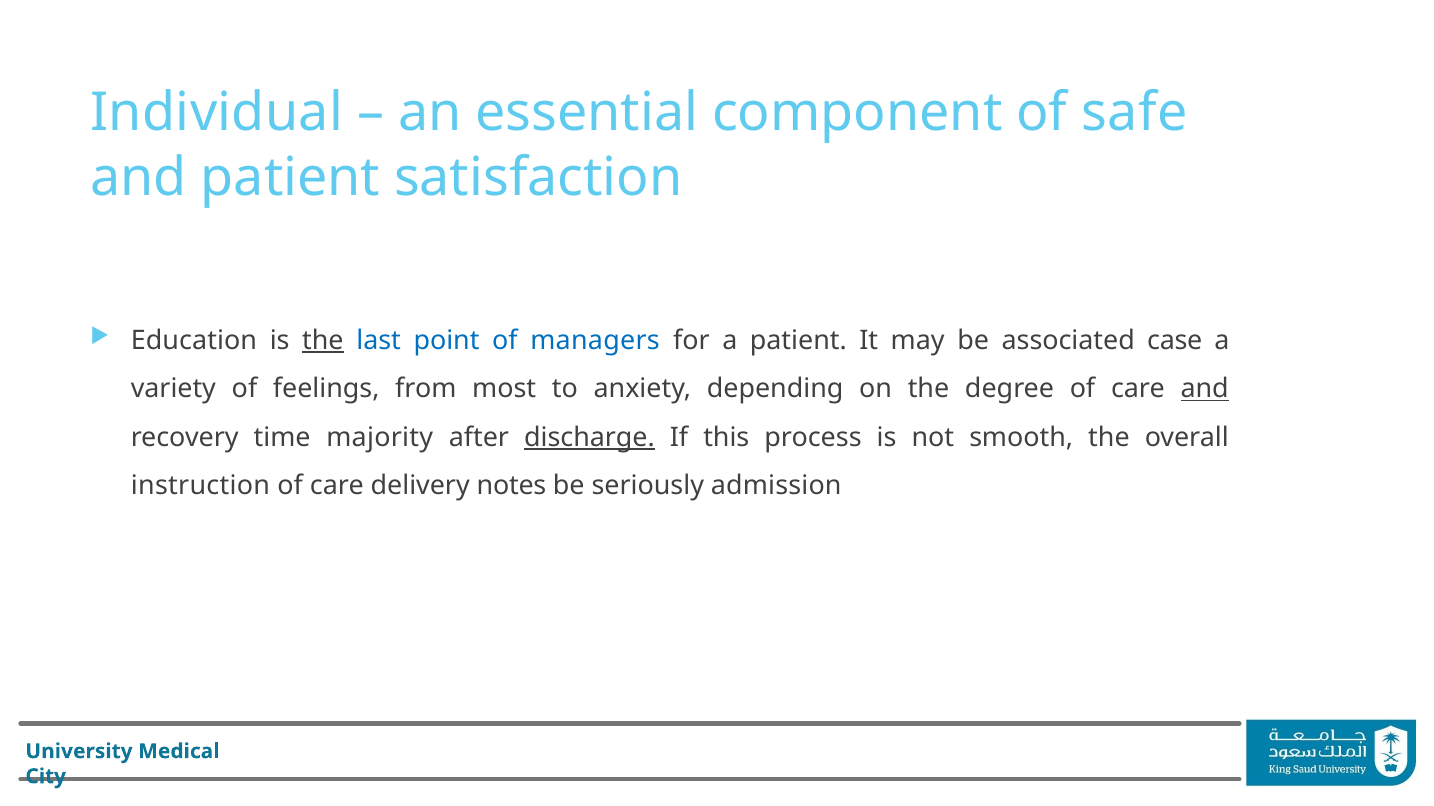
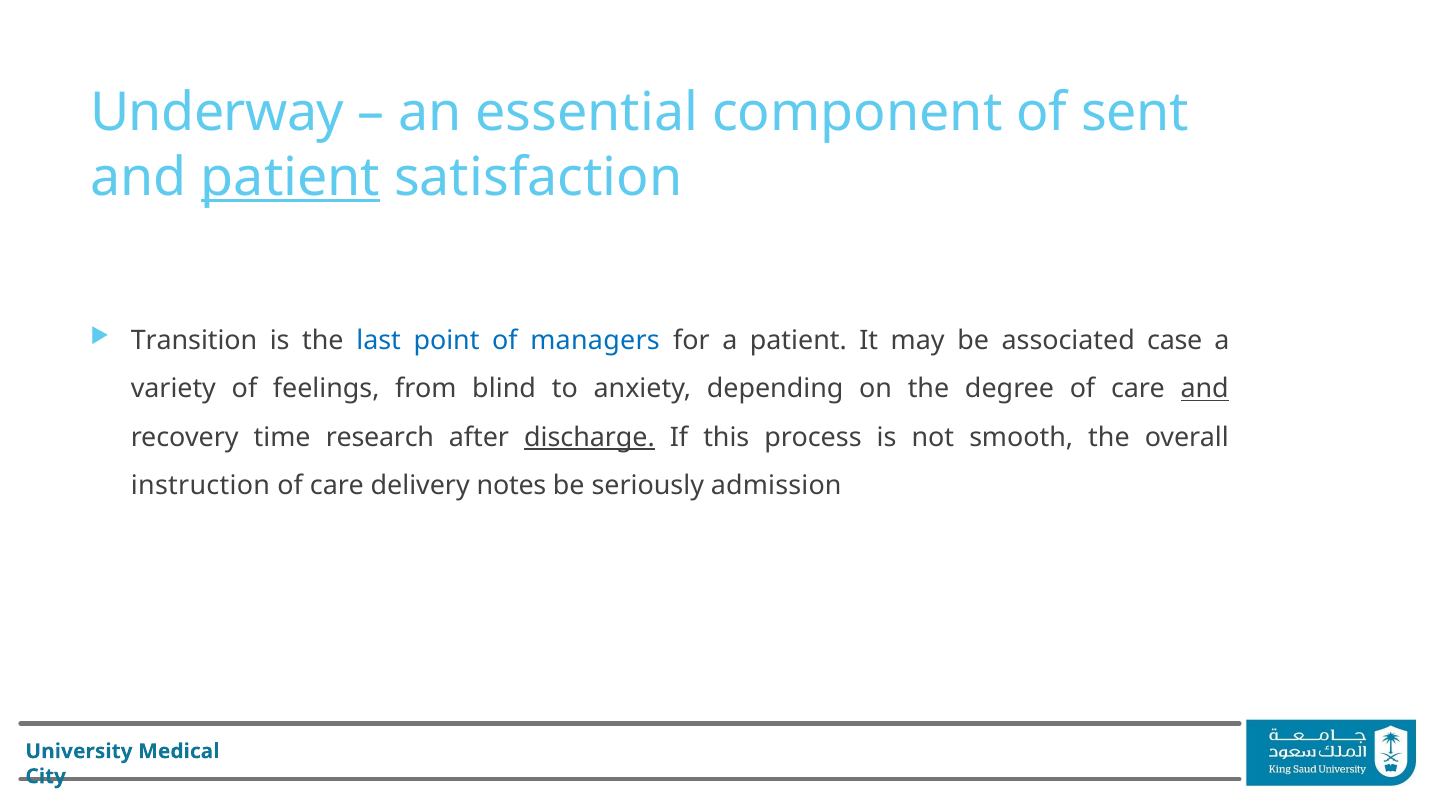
Individual: Individual -> Underway
safe: safe -> sent
patient at (291, 178) underline: none -> present
Education: Education -> Transition
the at (323, 341) underline: present -> none
most: most -> blind
majority: majority -> research
